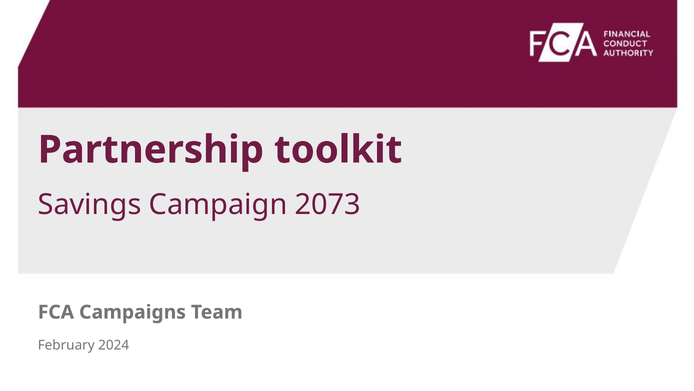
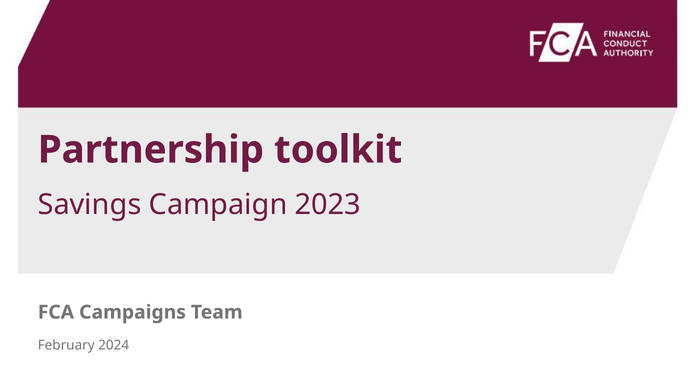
2073: 2073 -> 2023
